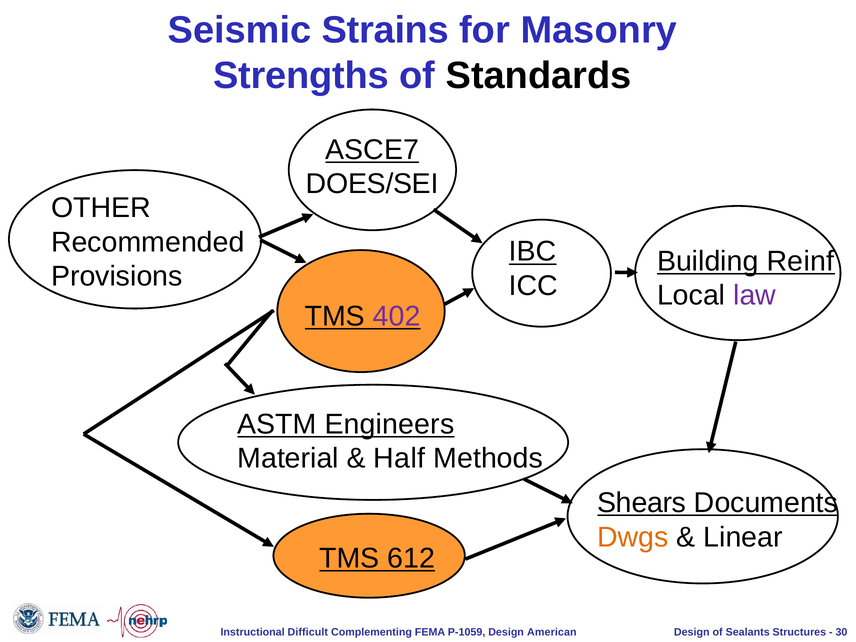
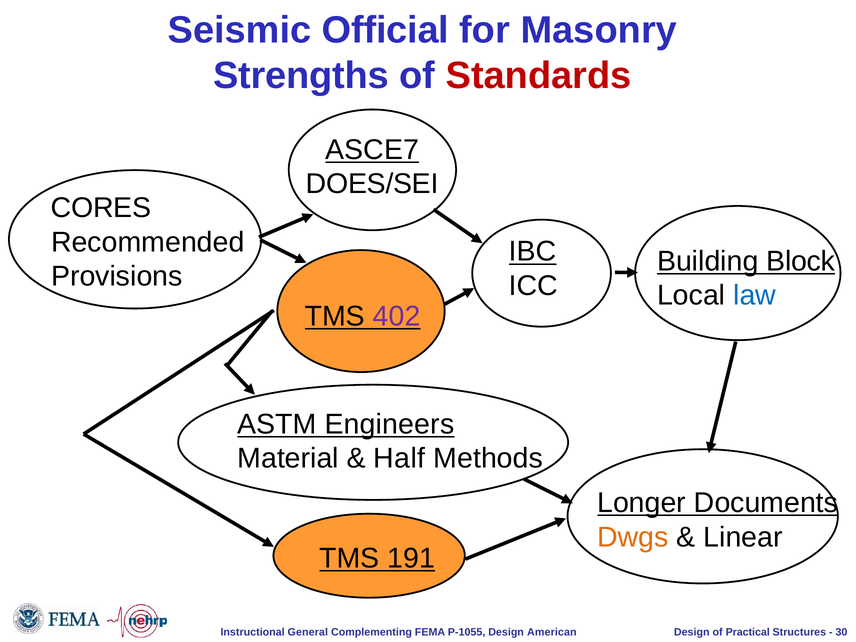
Strains: Strains -> Official
Standards colour: black -> red
OTHER: OTHER -> CORES
Reinf: Reinf -> Block
law colour: purple -> blue
Shears: Shears -> Longer
612: 612 -> 191
Difficult: Difficult -> General
P-1059: P-1059 -> P-1055
Sealants: Sealants -> Practical
